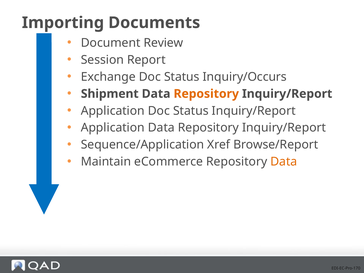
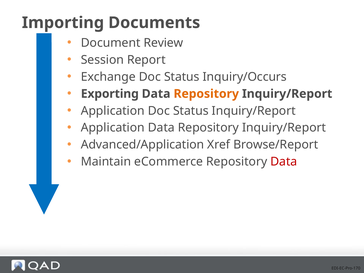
Shipment: Shipment -> Exporting
Sequence/Application: Sequence/Application -> Advanced/Application
Data at (284, 162) colour: orange -> red
